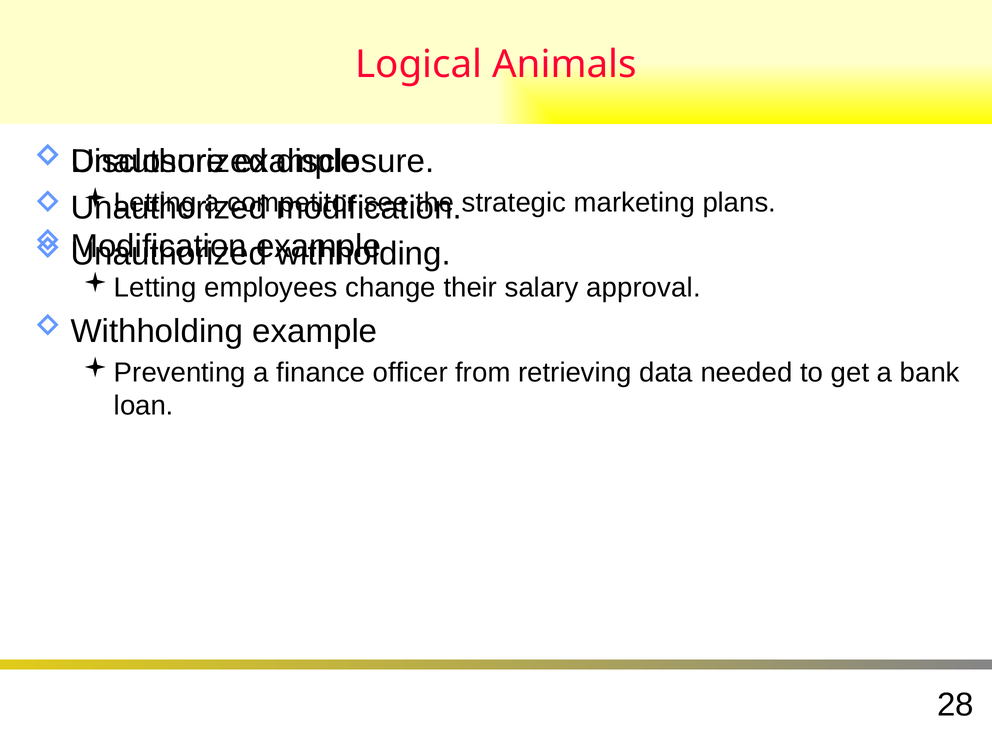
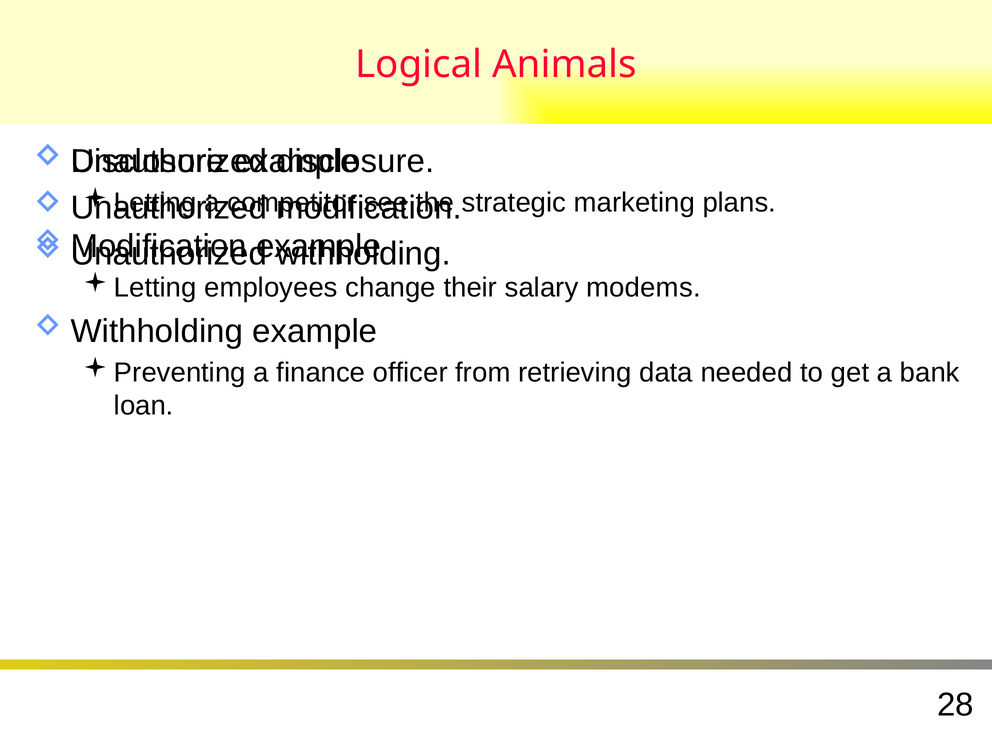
approval: approval -> modems
